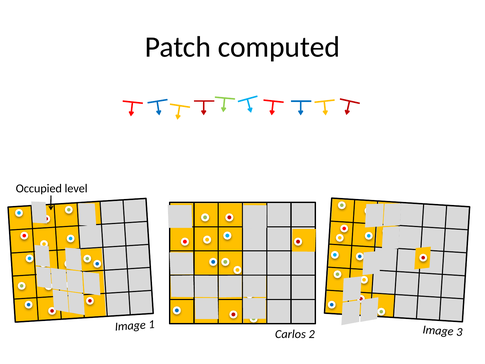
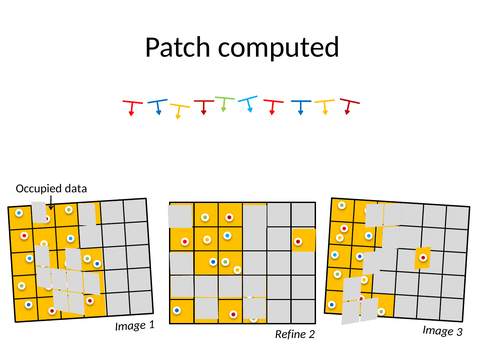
level: level -> data
Carlos: Carlos -> Refine
